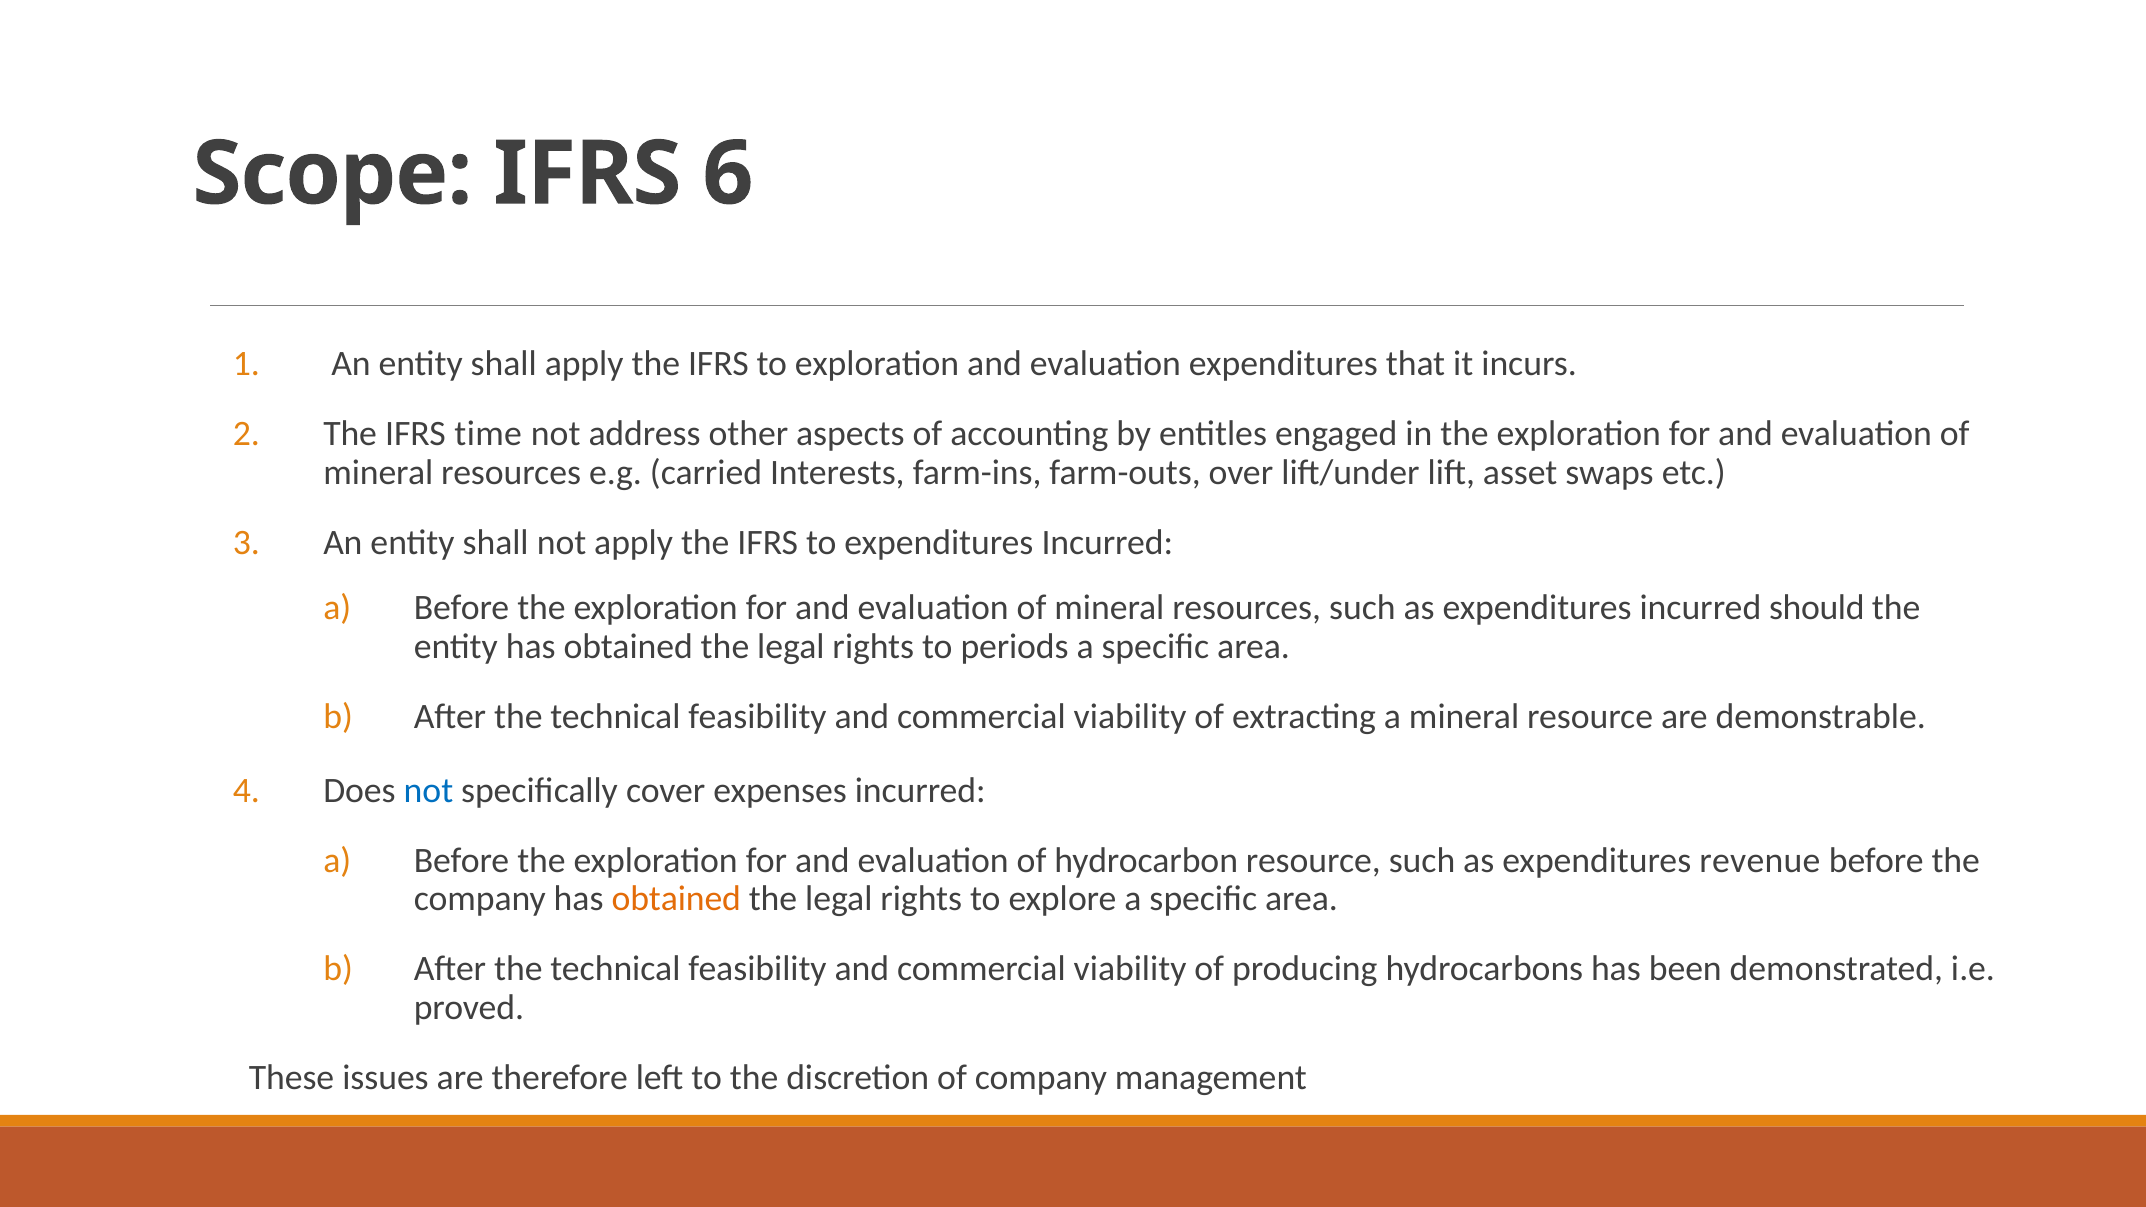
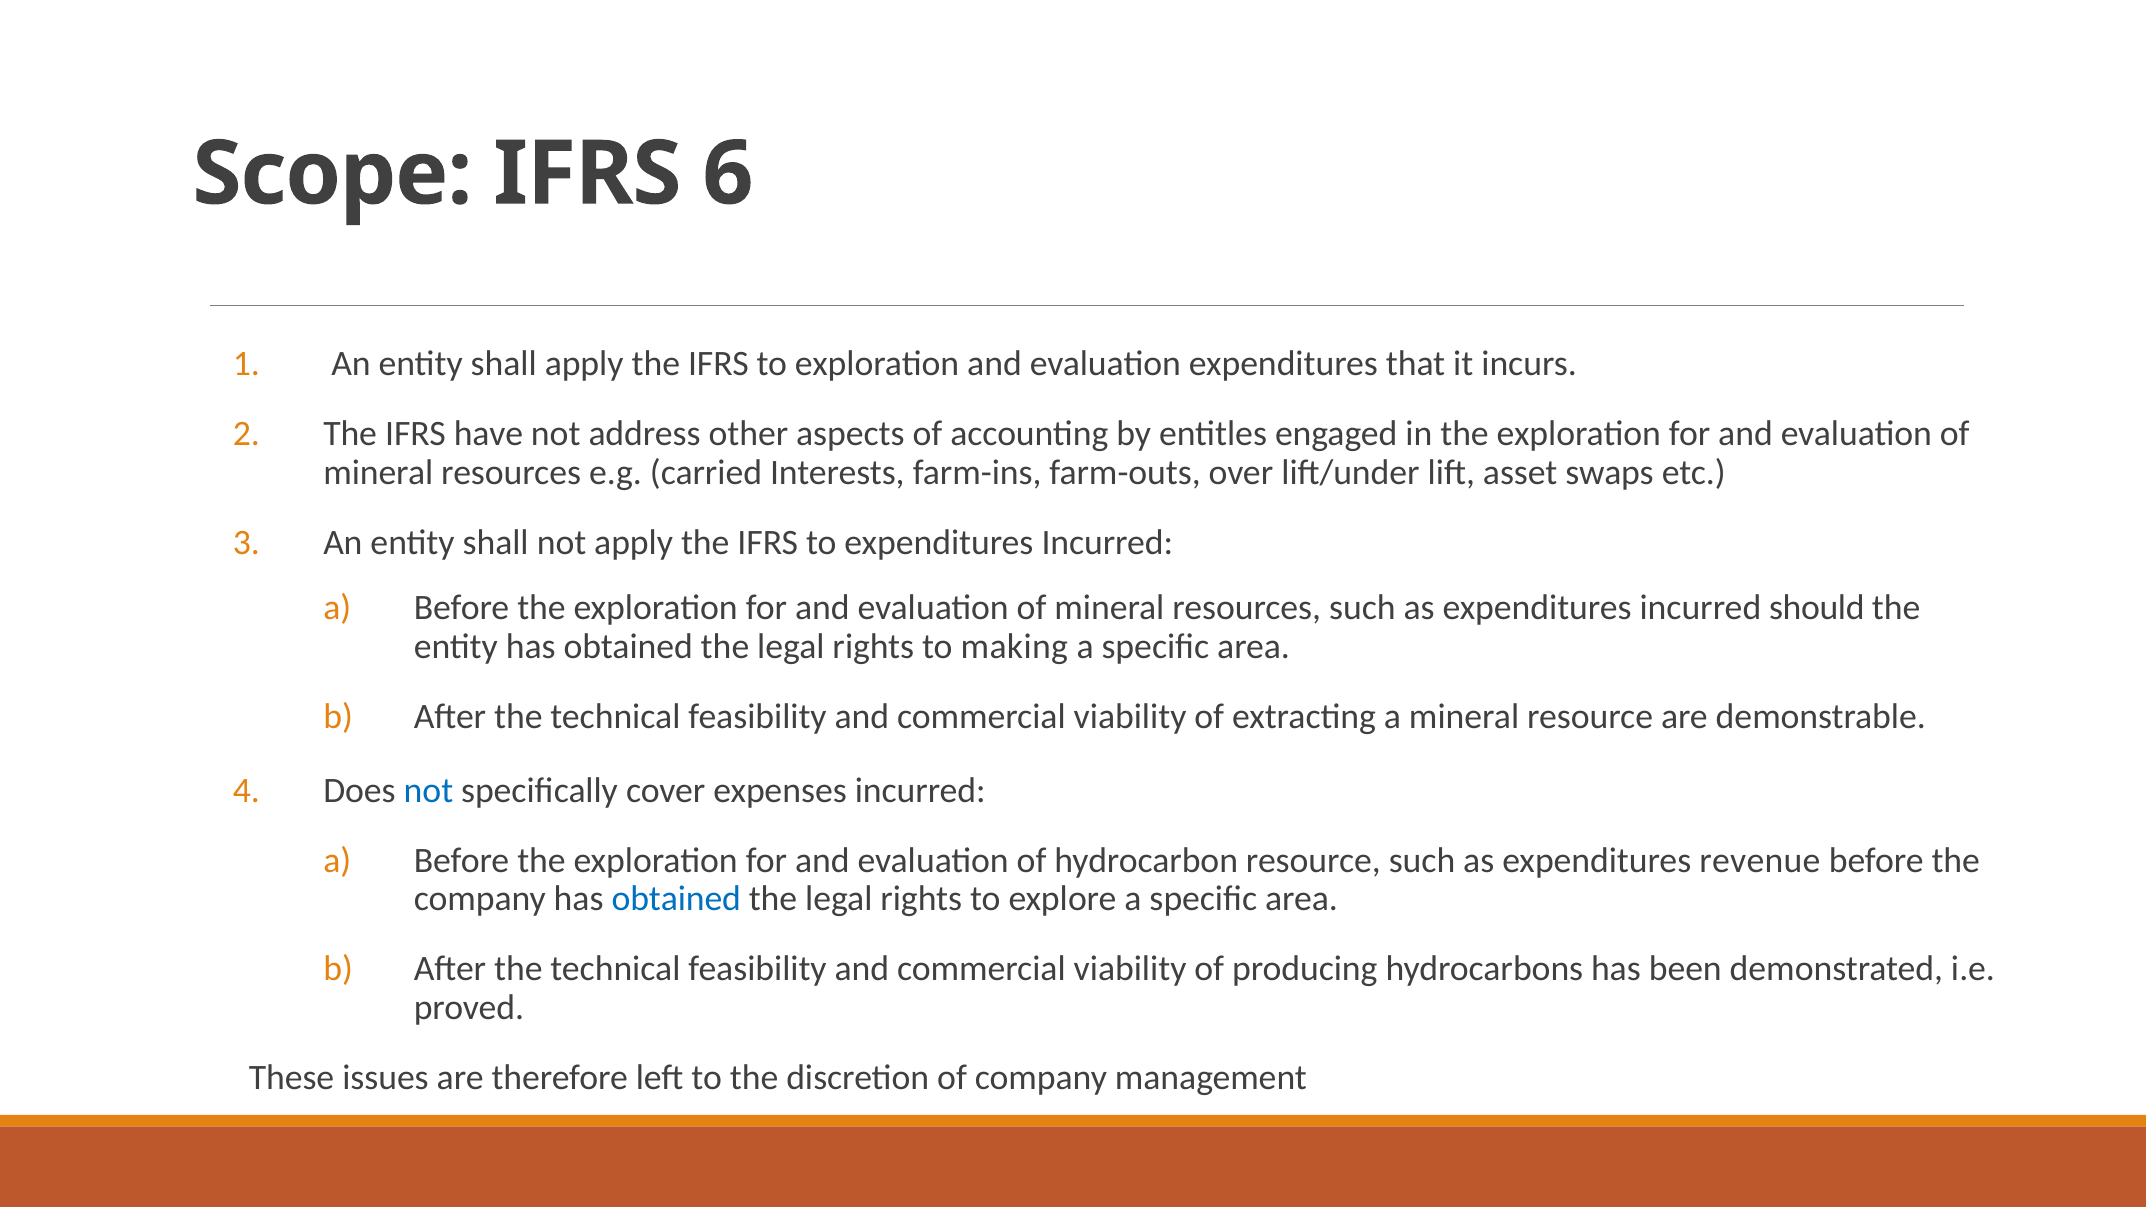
time: time -> have
periods: periods -> making
obtained at (676, 899) colour: orange -> blue
